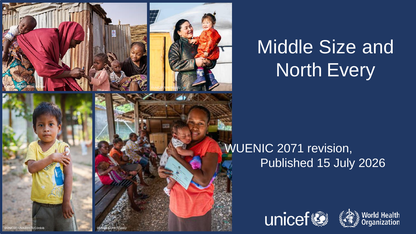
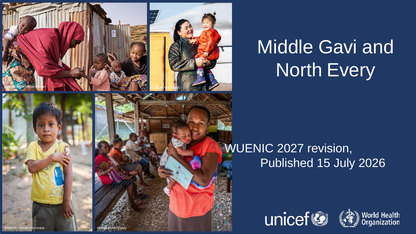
Size: Size -> Gavi
2071: 2071 -> 2027
